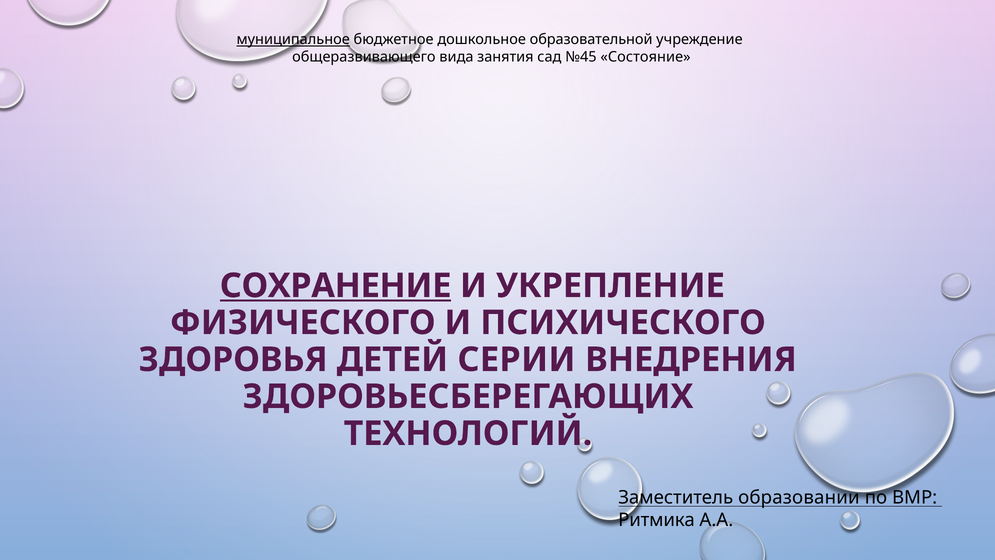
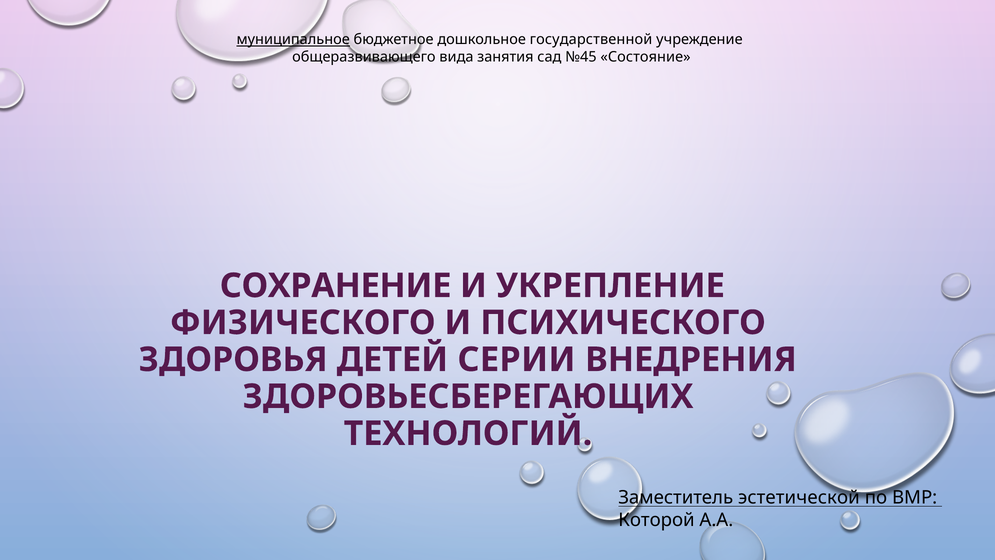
образовательной: образовательной -> государственной
СОХРАНЕНИЕ underline: present -> none
образовании: образовании -> эстетической
Ритмика: Ритмика -> Которой
